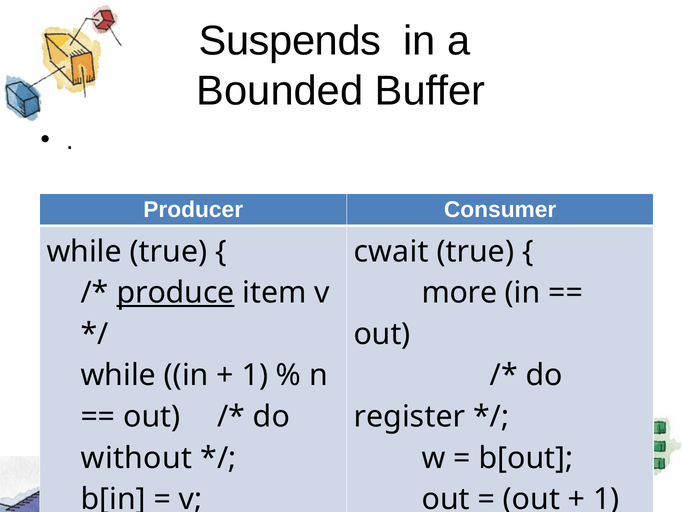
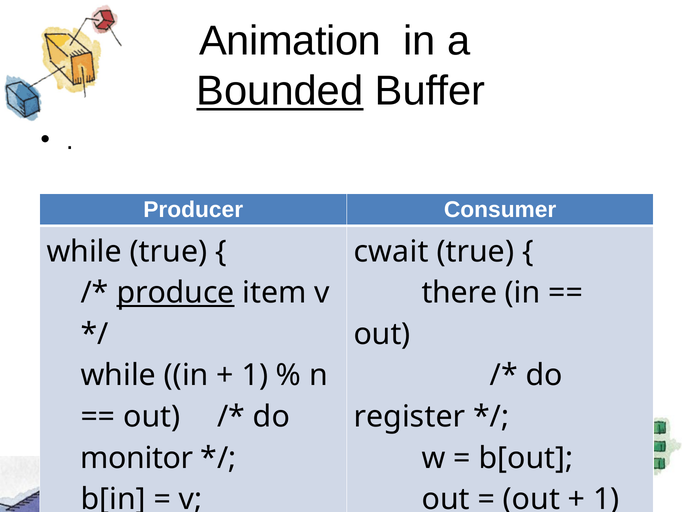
Suspends: Suspends -> Animation
Bounded underline: none -> present
more: more -> there
without: without -> monitor
